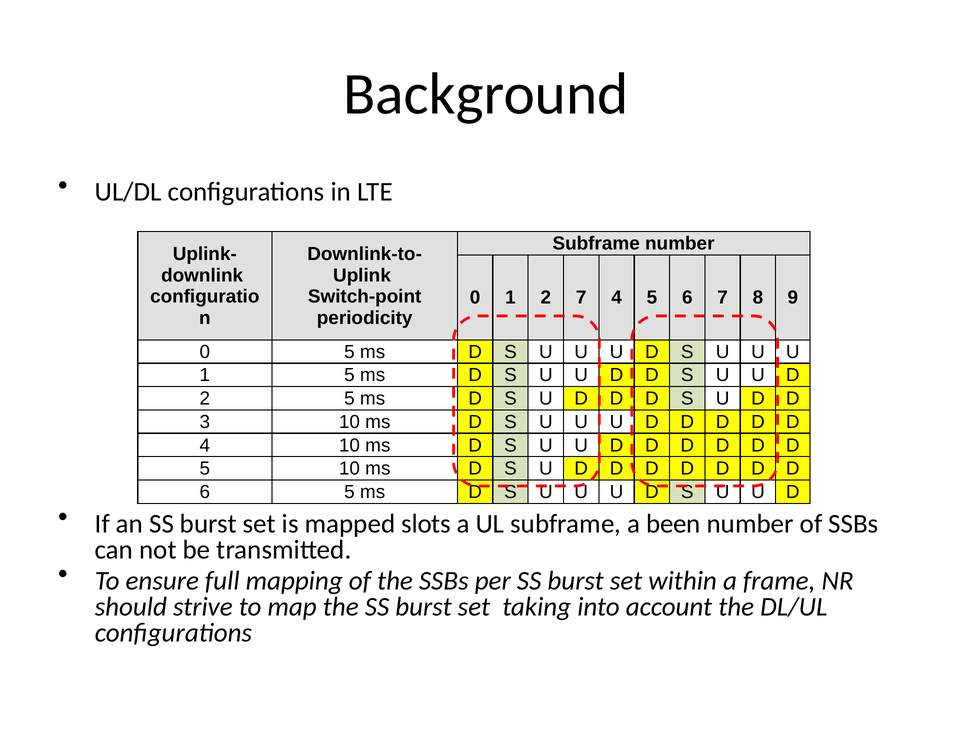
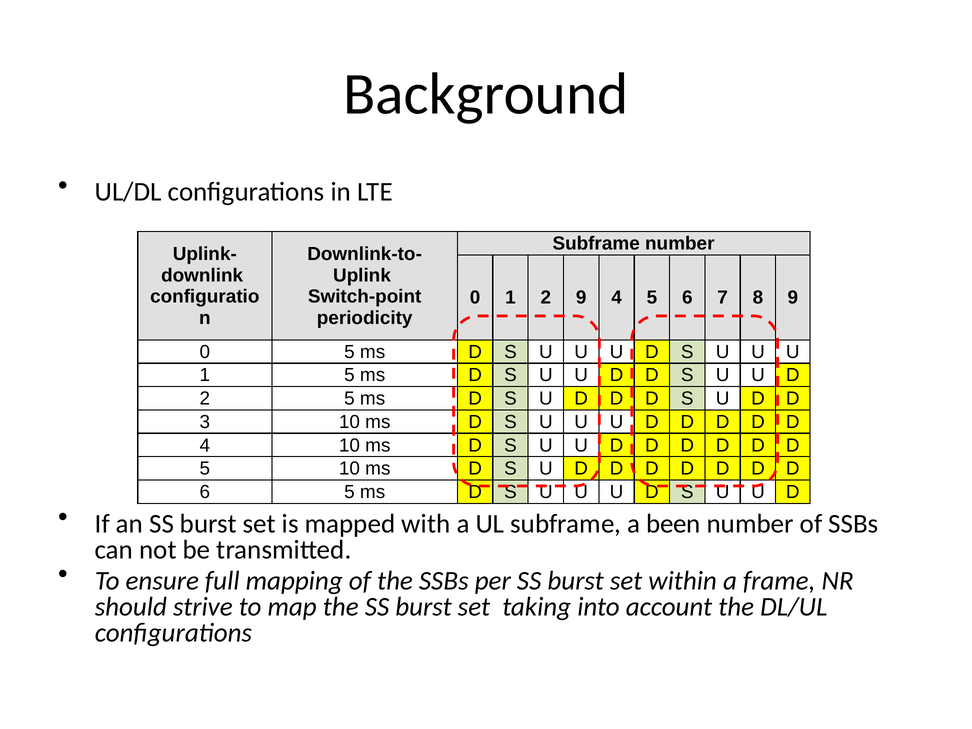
2 7: 7 -> 9
slots: slots -> with
